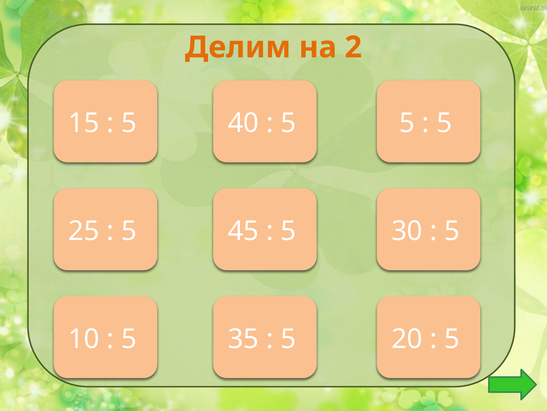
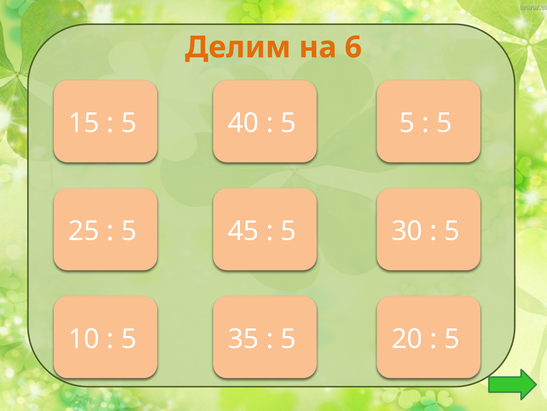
на 2: 2 -> 6
